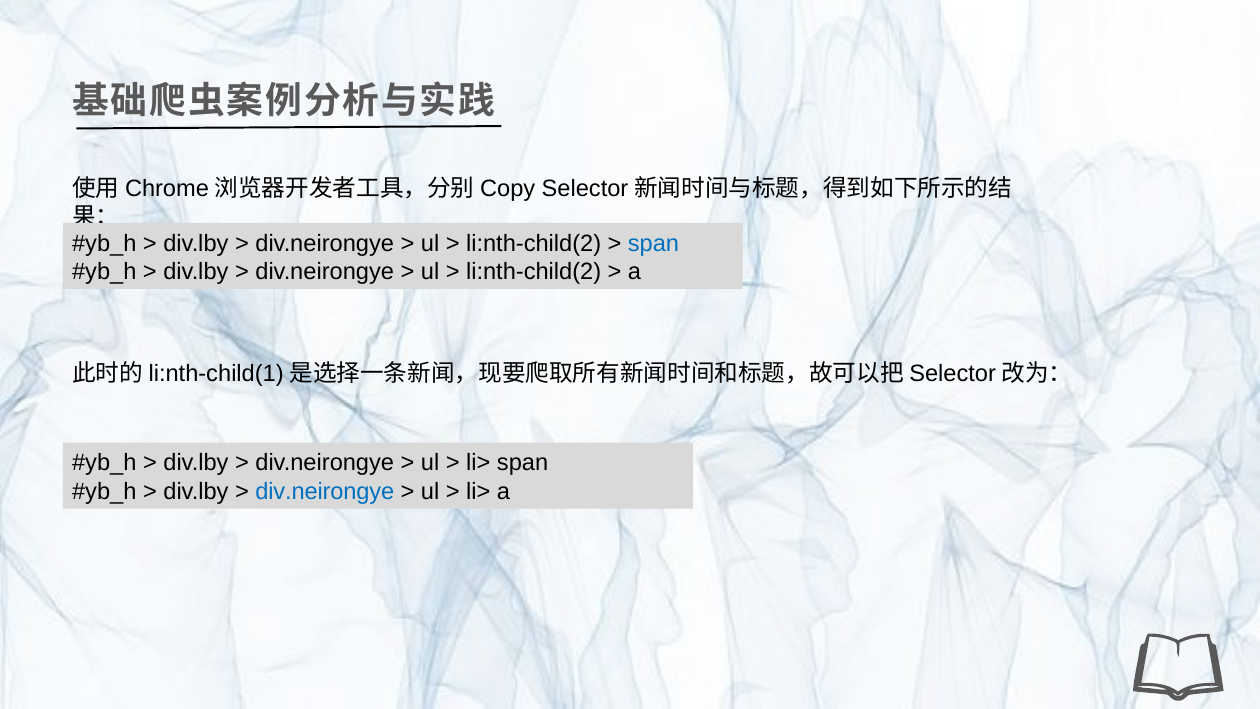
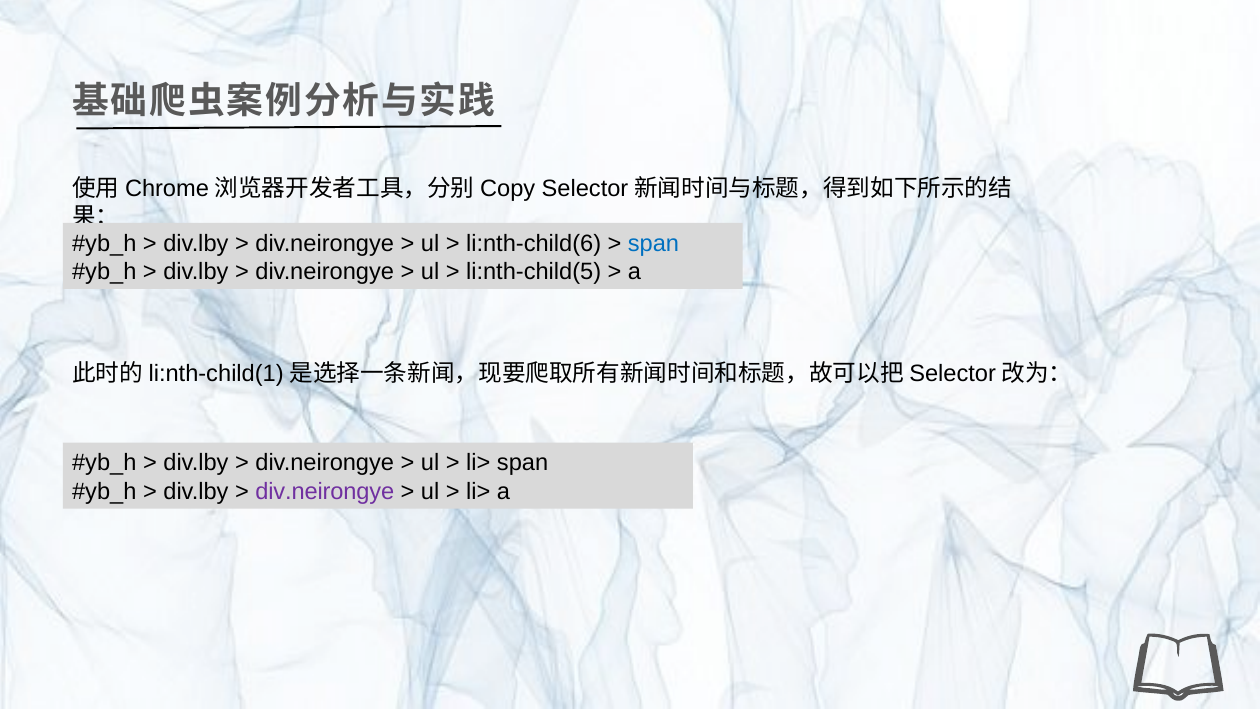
li:nth-child(2 at (534, 243): li:nth-child(2 -> li:nth-child(6
li:nth-child(2 at (534, 272): li:nth-child(2 -> li:nth-child(5
div.neirongye at (325, 491) colour: blue -> purple
